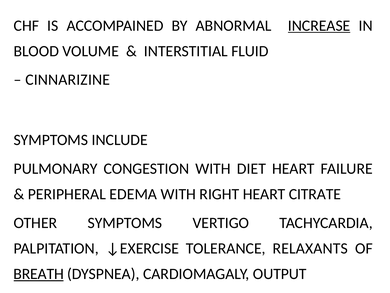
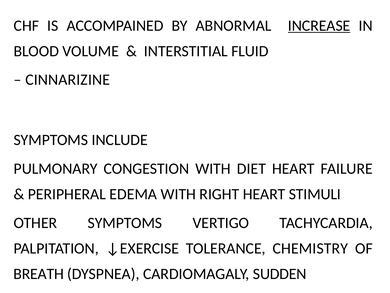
CITRATE: CITRATE -> STIMULI
RELAXANTS: RELAXANTS -> CHEMISTRY
BREATH underline: present -> none
OUTPUT: OUTPUT -> SUDDEN
